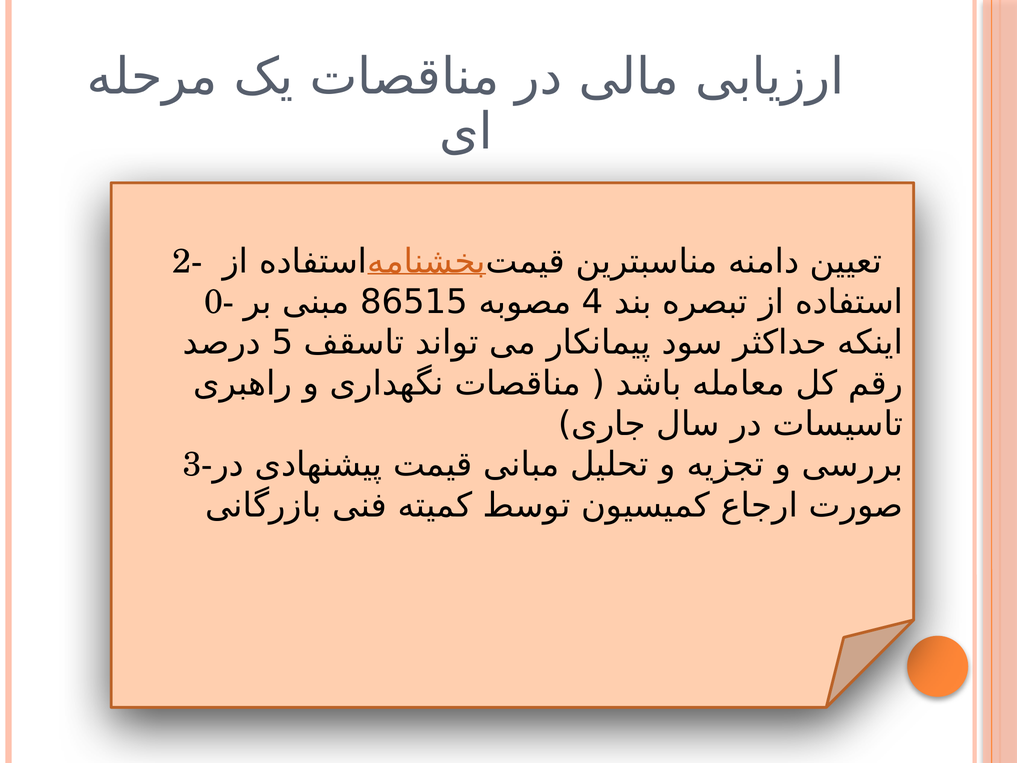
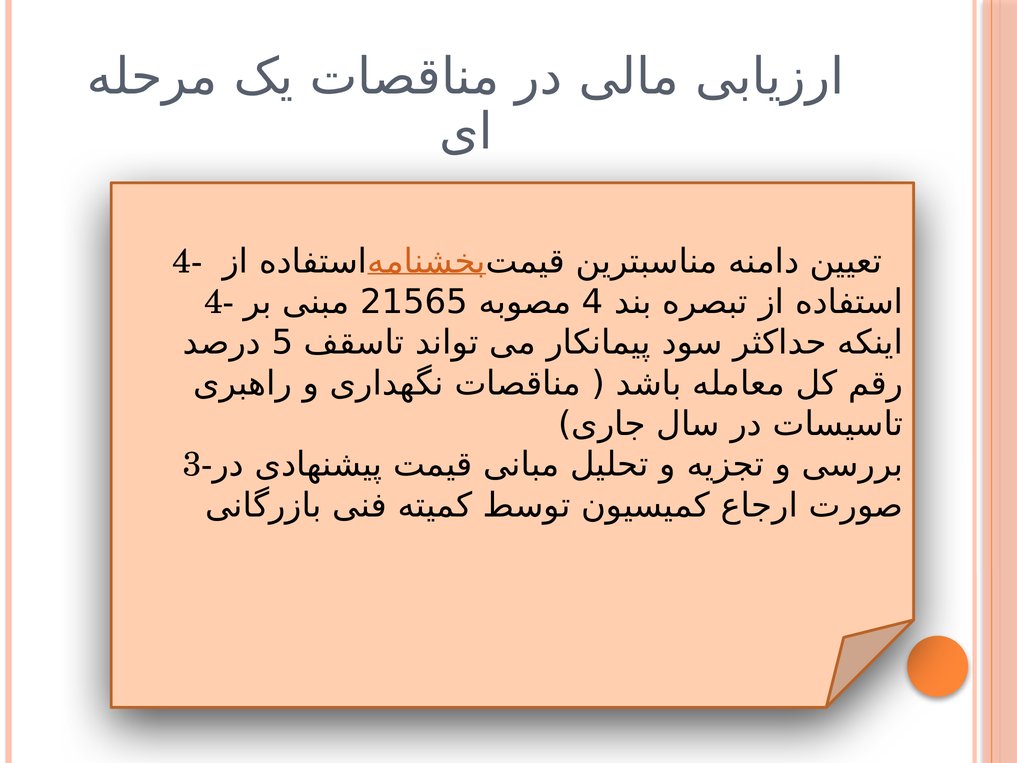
2- at (188, 261): 2- -> 4-
86515: 86515 -> 21565
0- at (219, 302): 0- -> 4-
